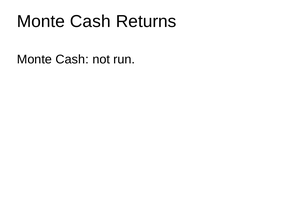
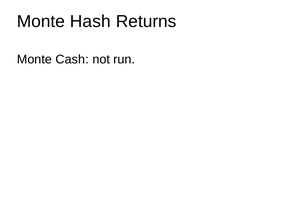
Cash at (90, 21): Cash -> Hash
